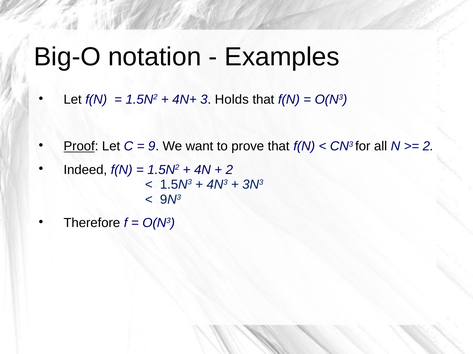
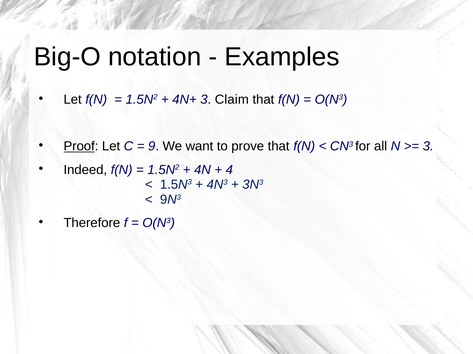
Holds: Holds -> Claim
2 at (428, 147): 2 -> 3
2 at (229, 170): 2 -> 4
